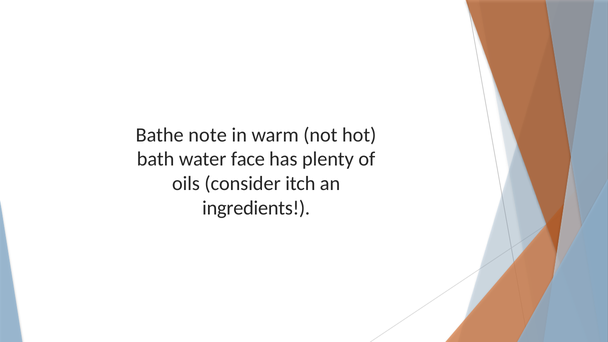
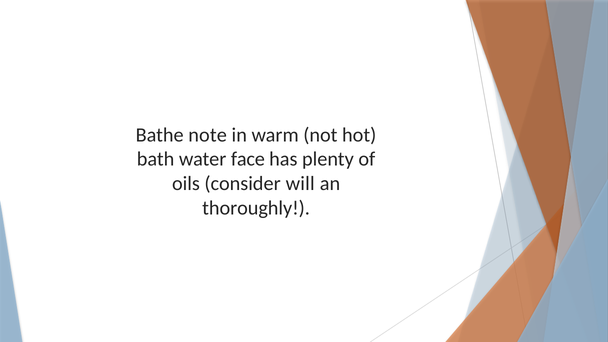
itch: itch -> will
ingredients: ingredients -> thoroughly
